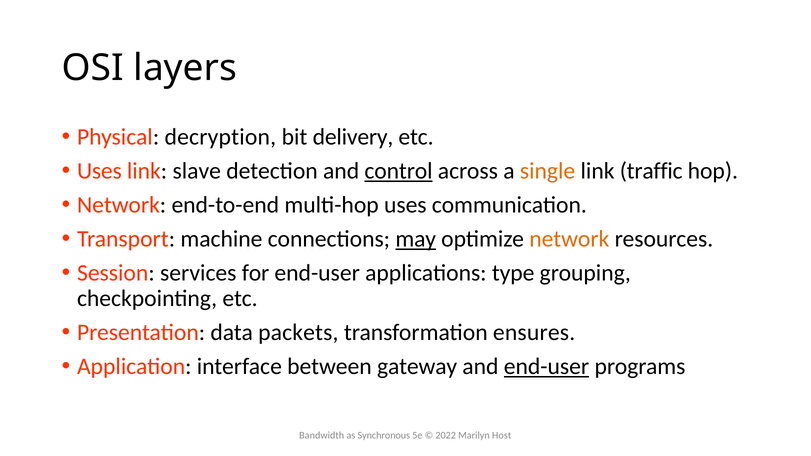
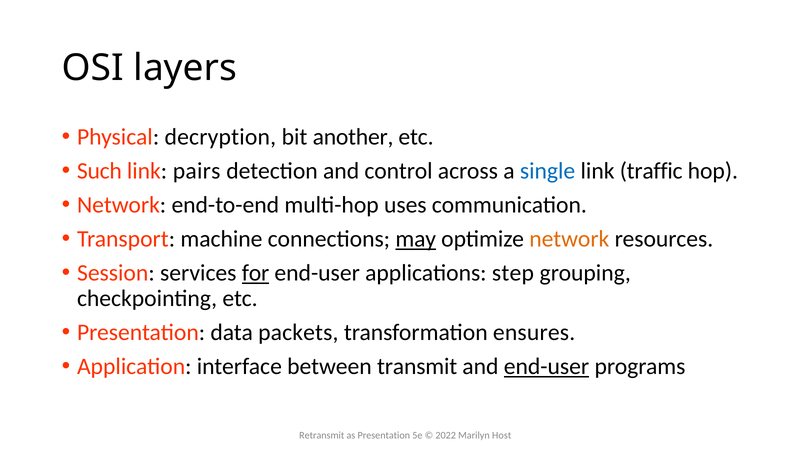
delivery: delivery -> another
Uses at (99, 171): Uses -> Such
slave: slave -> pairs
control underline: present -> none
single colour: orange -> blue
for underline: none -> present
type: type -> step
gateway: gateway -> transmit
Bandwidth: Bandwidth -> Retransmit
as Synchronous: Synchronous -> Presentation
